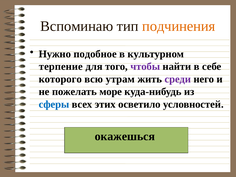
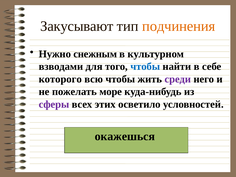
Вспоминаю: Вспоминаю -> Закусывают
подобное: подобное -> снежным
терпение: терпение -> взводами
чтобы at (145, 67) colour: purple -> blue
всю утрам: утрам -> чтобы
сферы colour: blue -> purple
